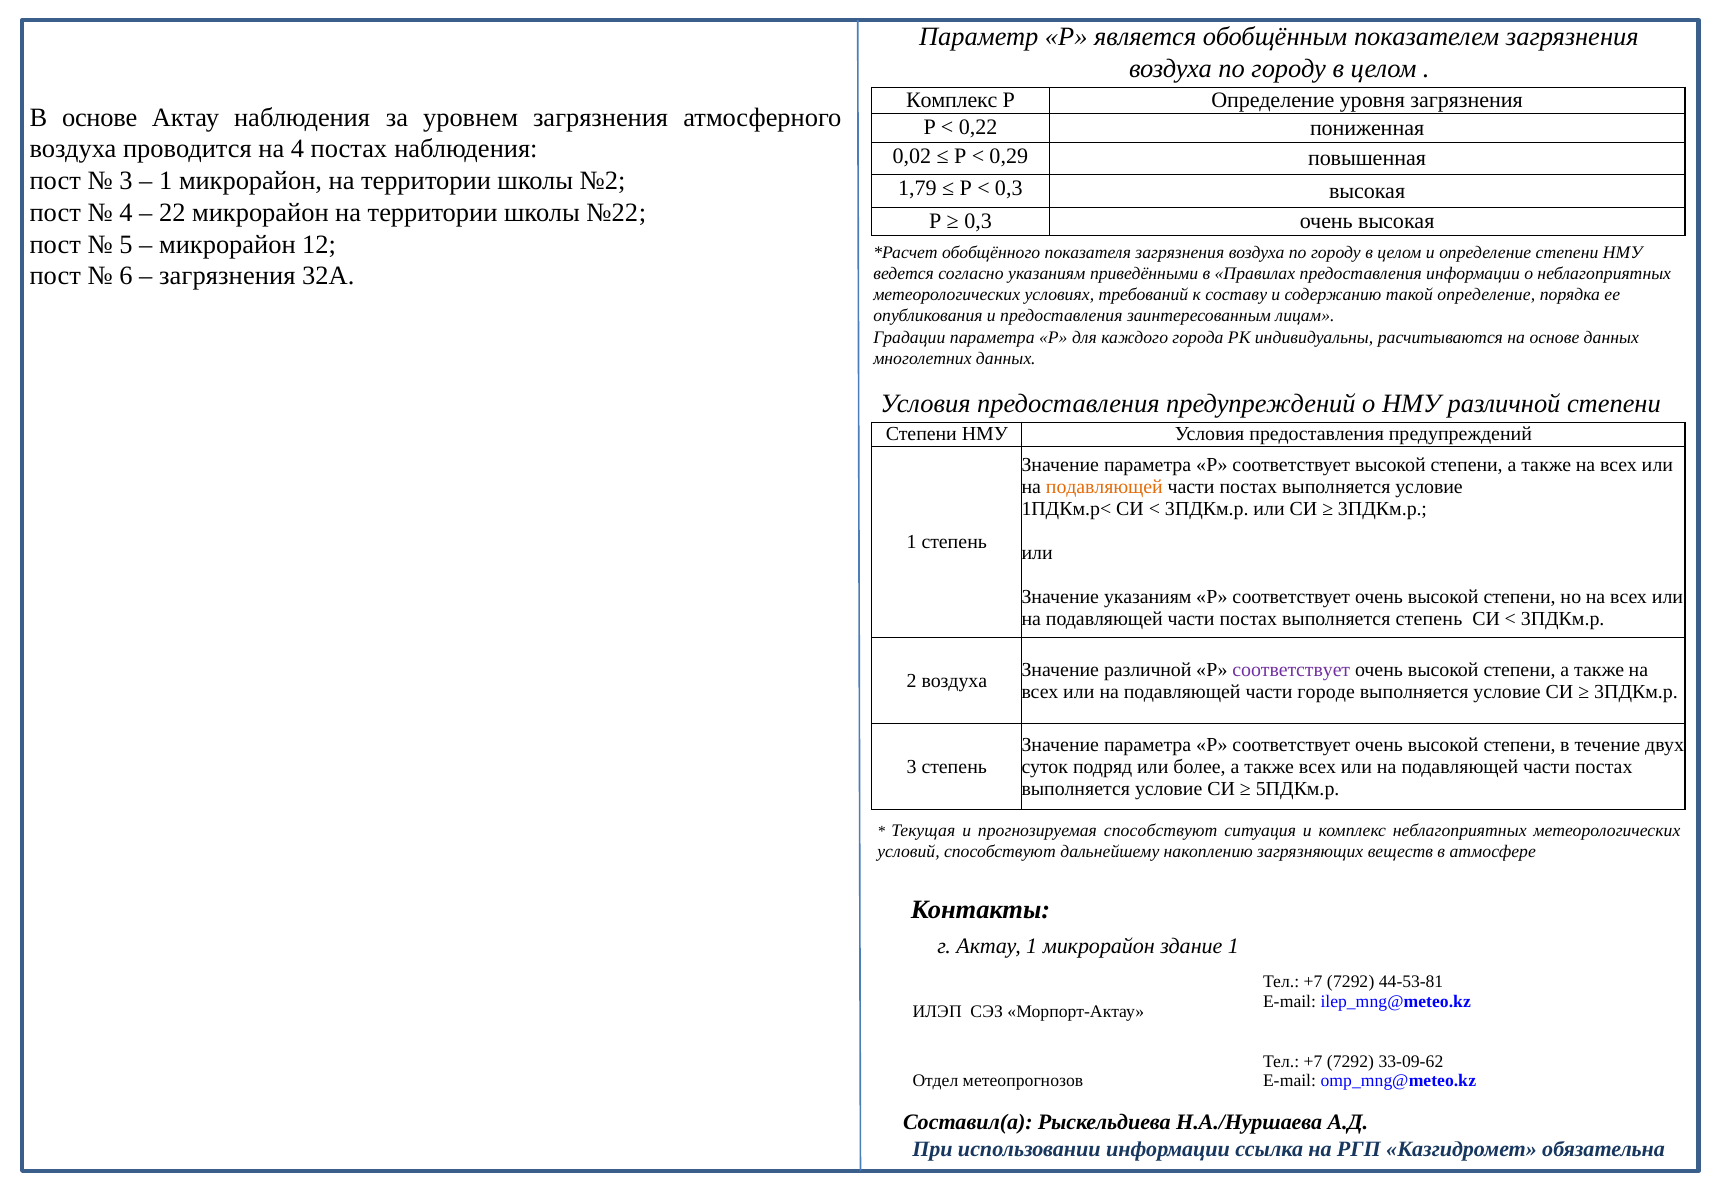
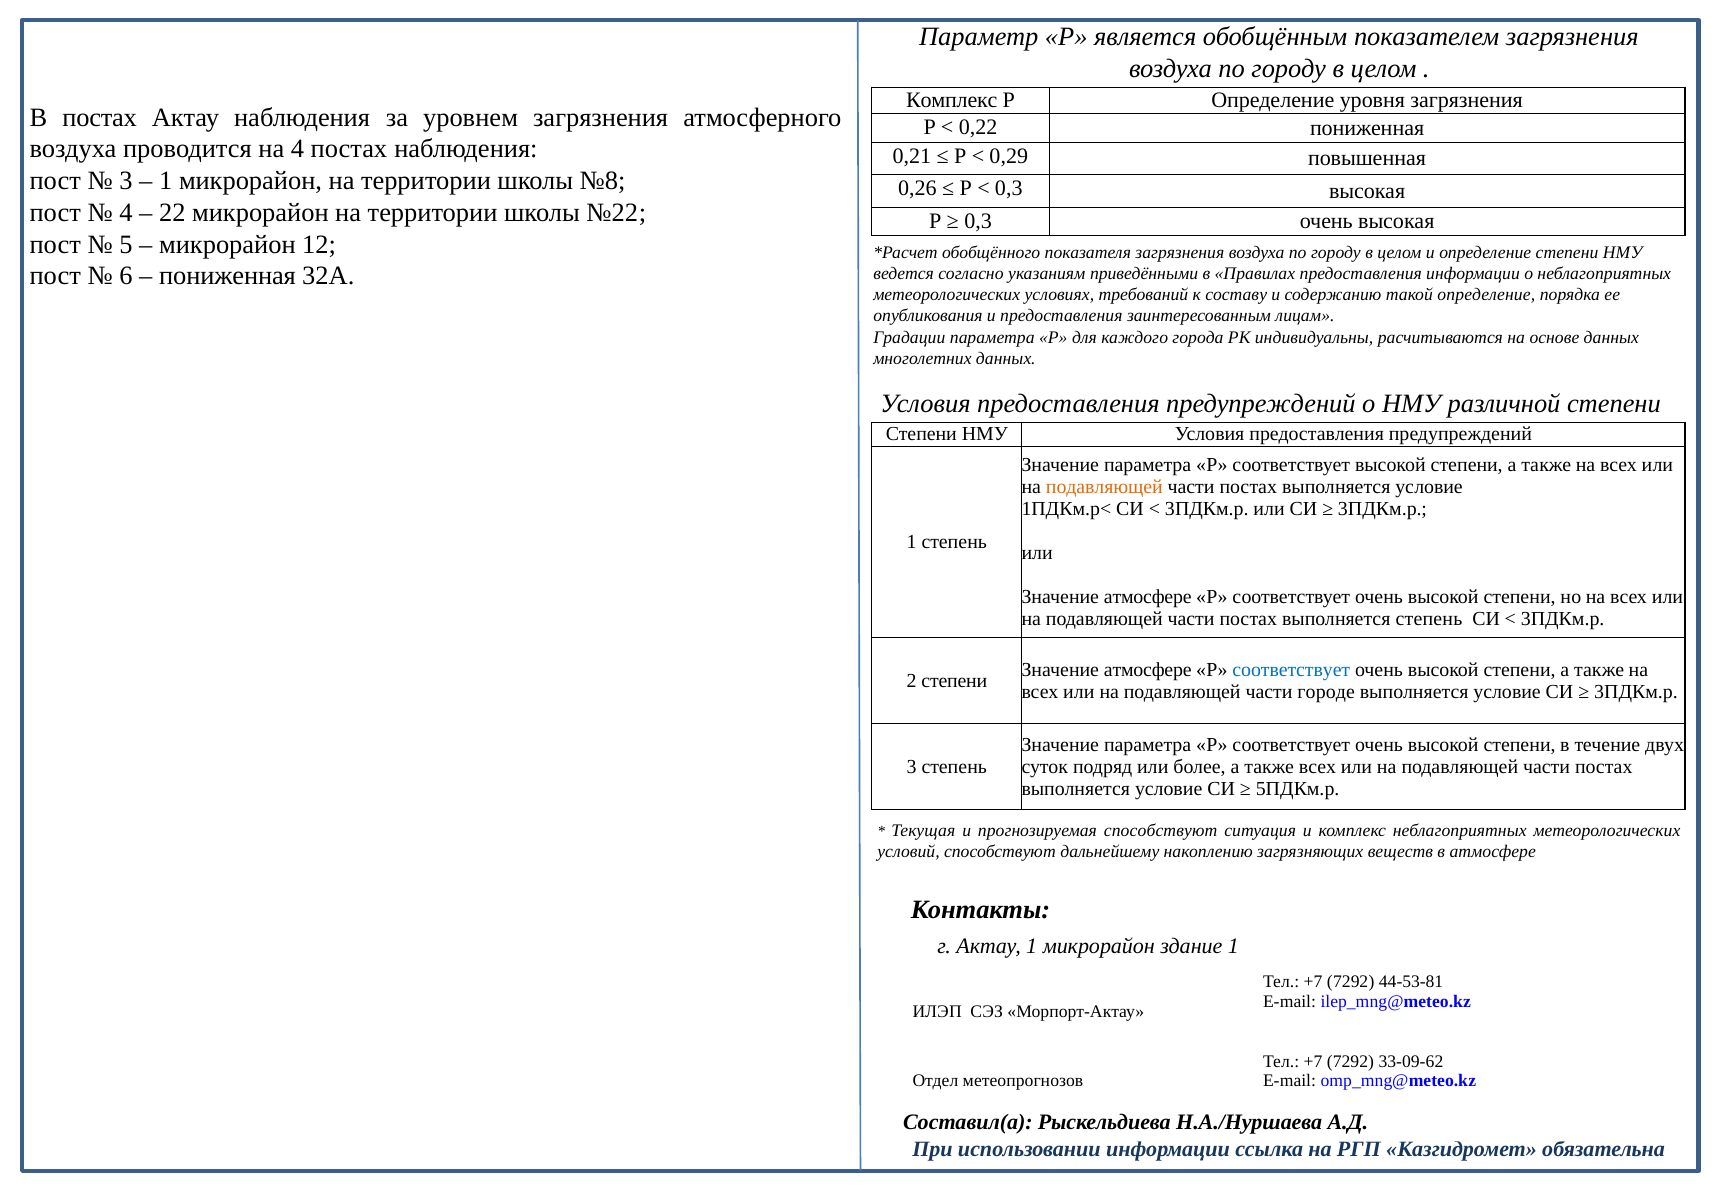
В основе: основе -> постах
0,02: 0,02 -> 0,21
№2: №2 -> №8
1,79: 1,79 -> 0,26
загрязнения at (227, 276): загрязнения -> пониженная
указаниям at (1148, 597): указаниям -> атмосфере
различной at (1148, 670): различной -> атмосфере
соответствует at (1291, 670) colour: purple -> blue
2 воздуха: воздуха -> степени
